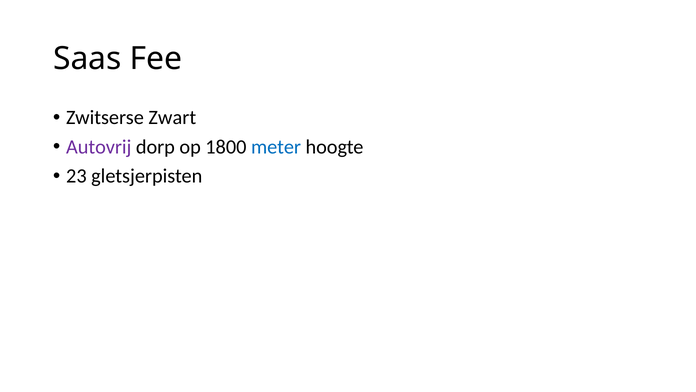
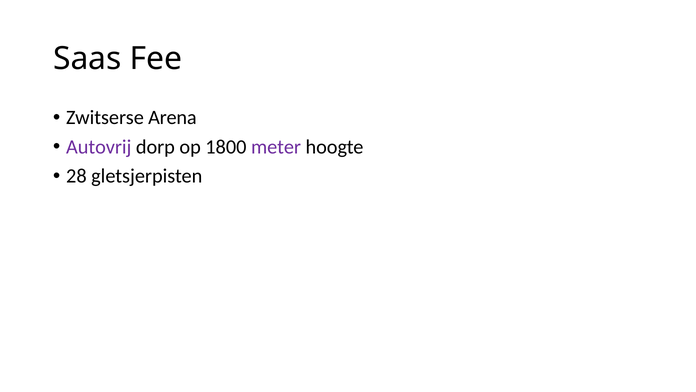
Zwart: Zwart -> Arena
meter colour: blue -> purple
23: 23 -> 28
